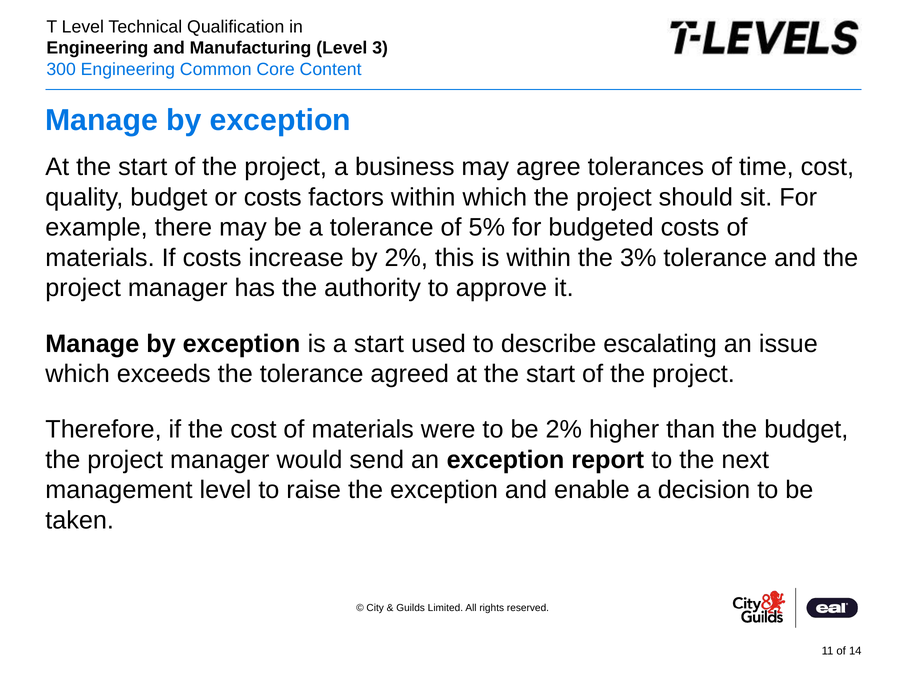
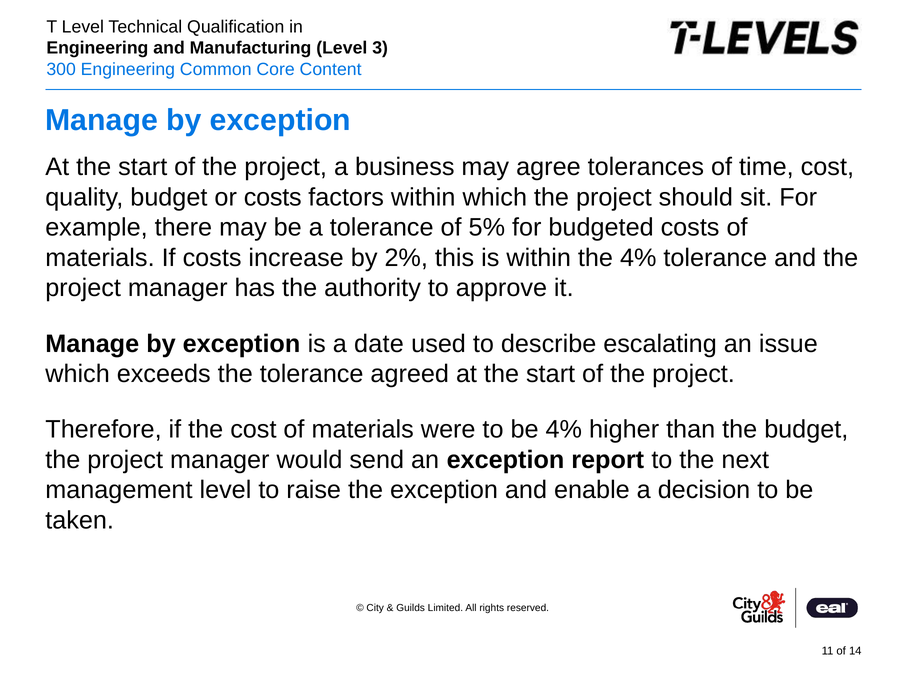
the 3%: 3% -> 4%
a start: start -> date
be 2%: 2% -> 4%
